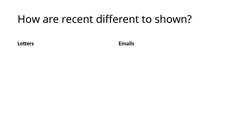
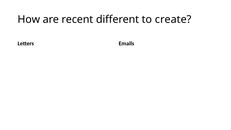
shown: shown -> create
